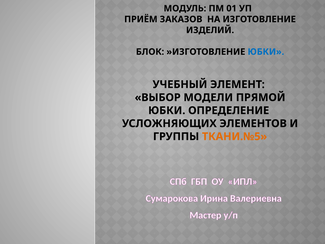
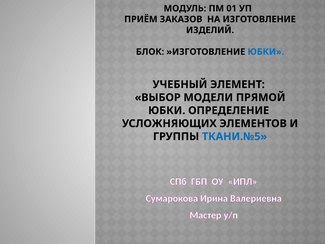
ТКАНИ.№5 colour: orange -> blue
